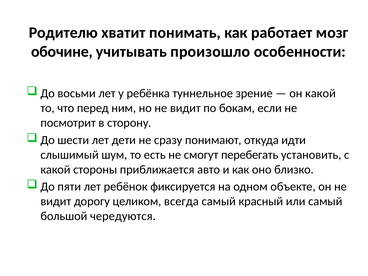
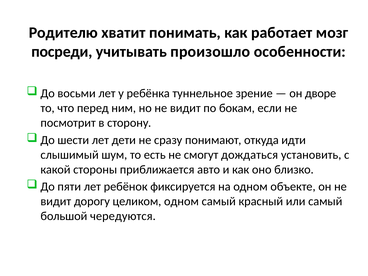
обочине: обочине -> посреди
он какой: какой -> дворе
перебегать: перебегать -> дождаться
целиком всегда: всегда -> одном
